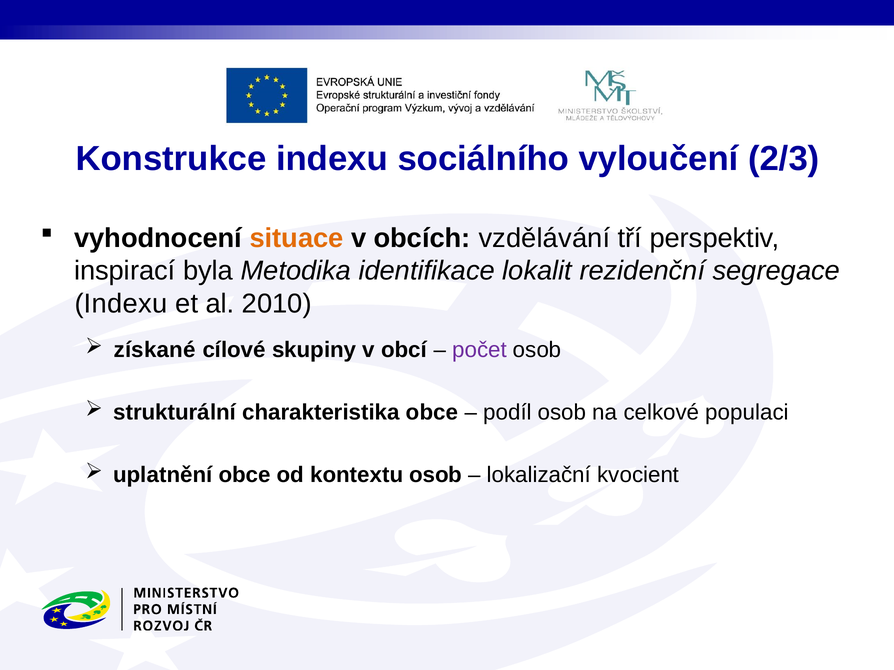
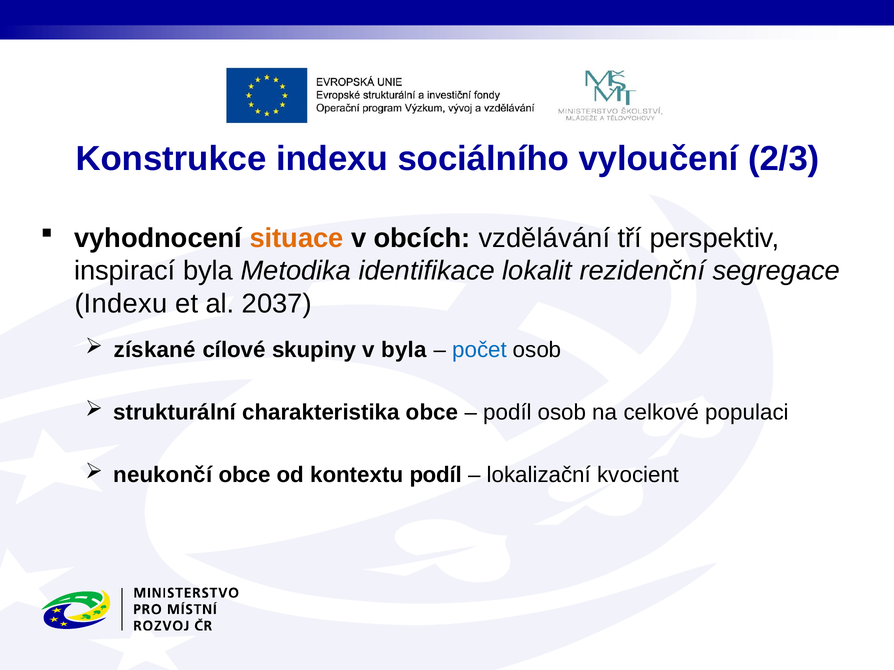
2010: 2010 -> 2037
v obcí: obcí -> byla
počet colour: purple -> blue
uplatnění: uplatnění -> neukončí
kontextu osob: osob -> podíl
